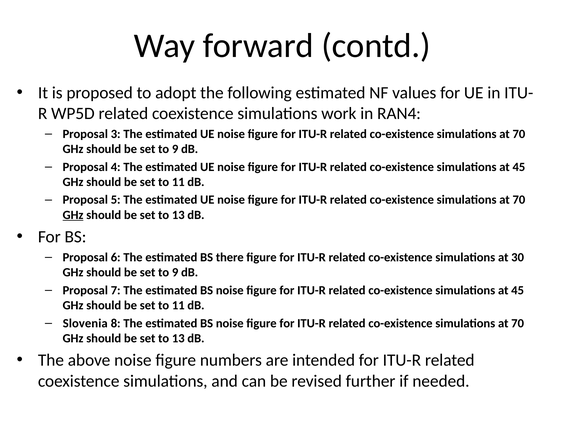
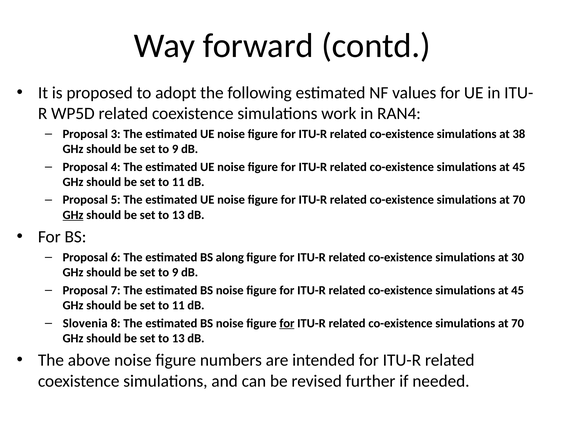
70 at (519, 134): 70 -> 38
there: there -> along
for at (287, 323) underline: none -> present
